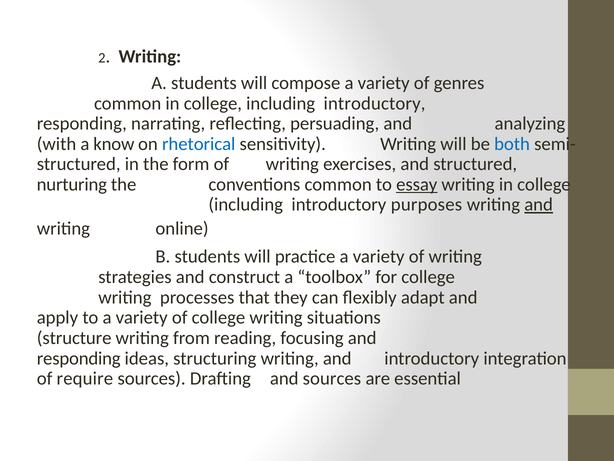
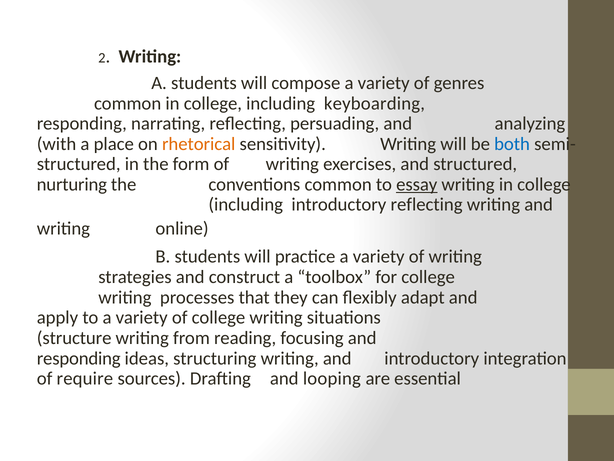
introductory at (375, 103): introductory -> keyboarding
know: know -> place
rhetorical colour: blue -> orange
introductory purposes: purposes -> reflecting
and at (539, 205) underline: present -> none
and sources: sources -> looping
